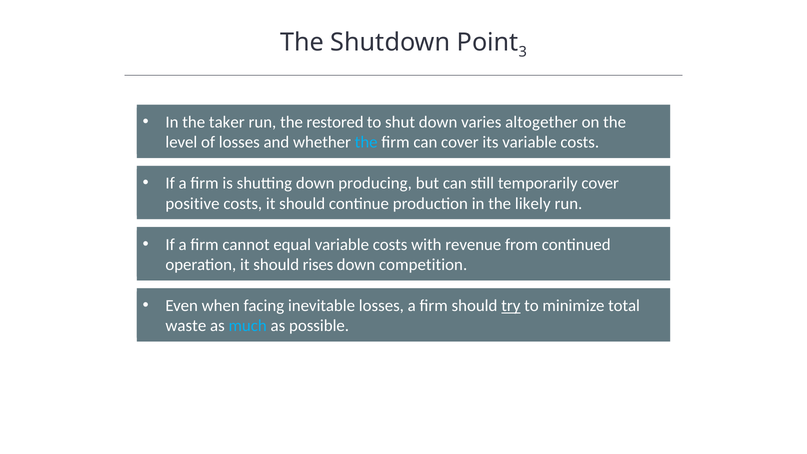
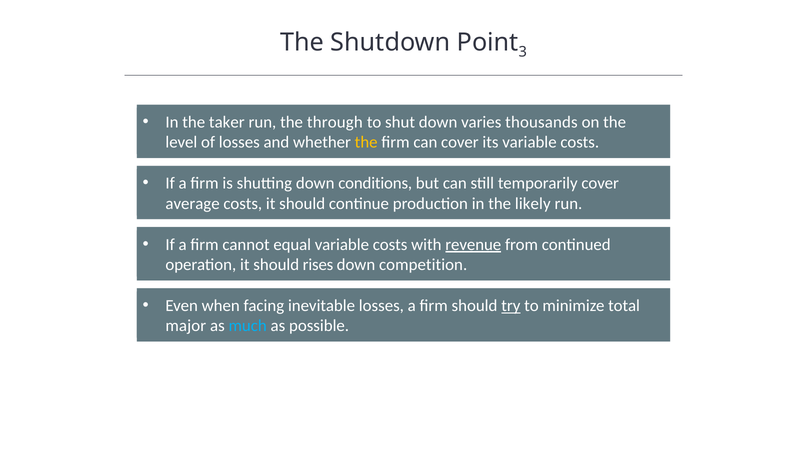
restored: restored -> through
altogether: altogether -> thousands
the at (366, 142) colour: light blue -> yellow
producing: producing -> conditions
positive: positive -> average
revenue underline: none -> present
waste: waste -> major
